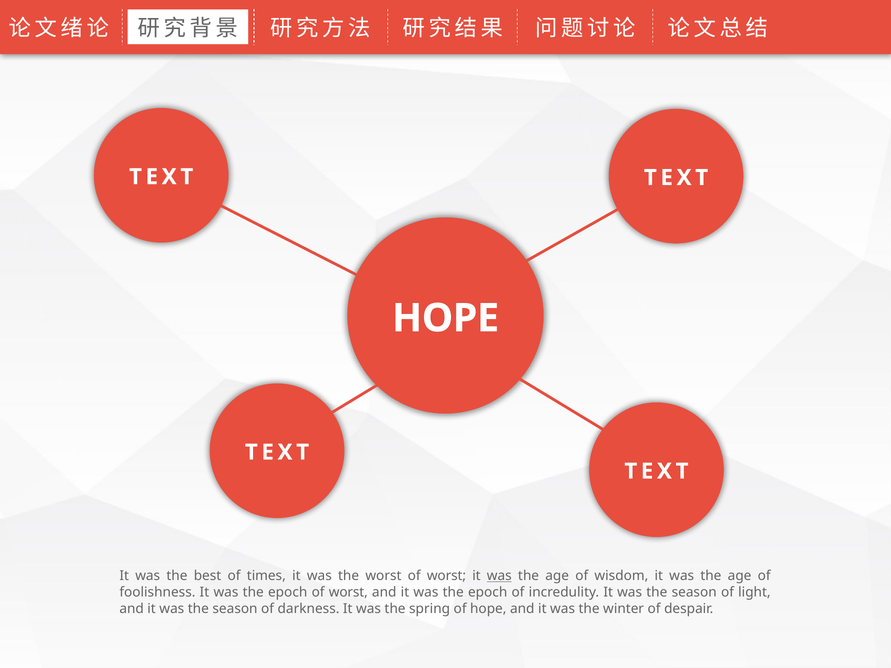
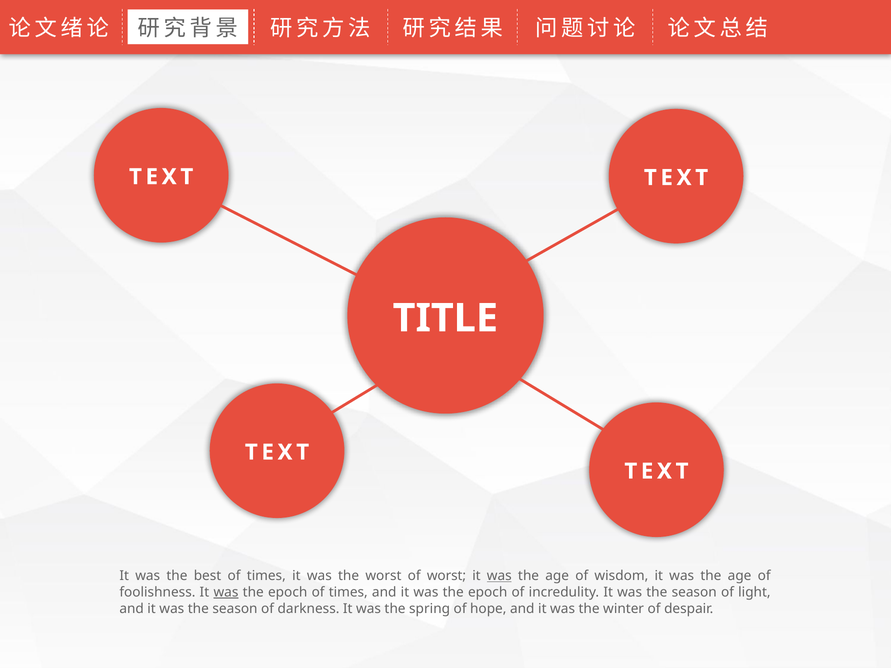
HOPE at (446, 318): HOPE -> TITLE
was at (226, 593) underline: none -> present
epoch of worst: worst -> times
